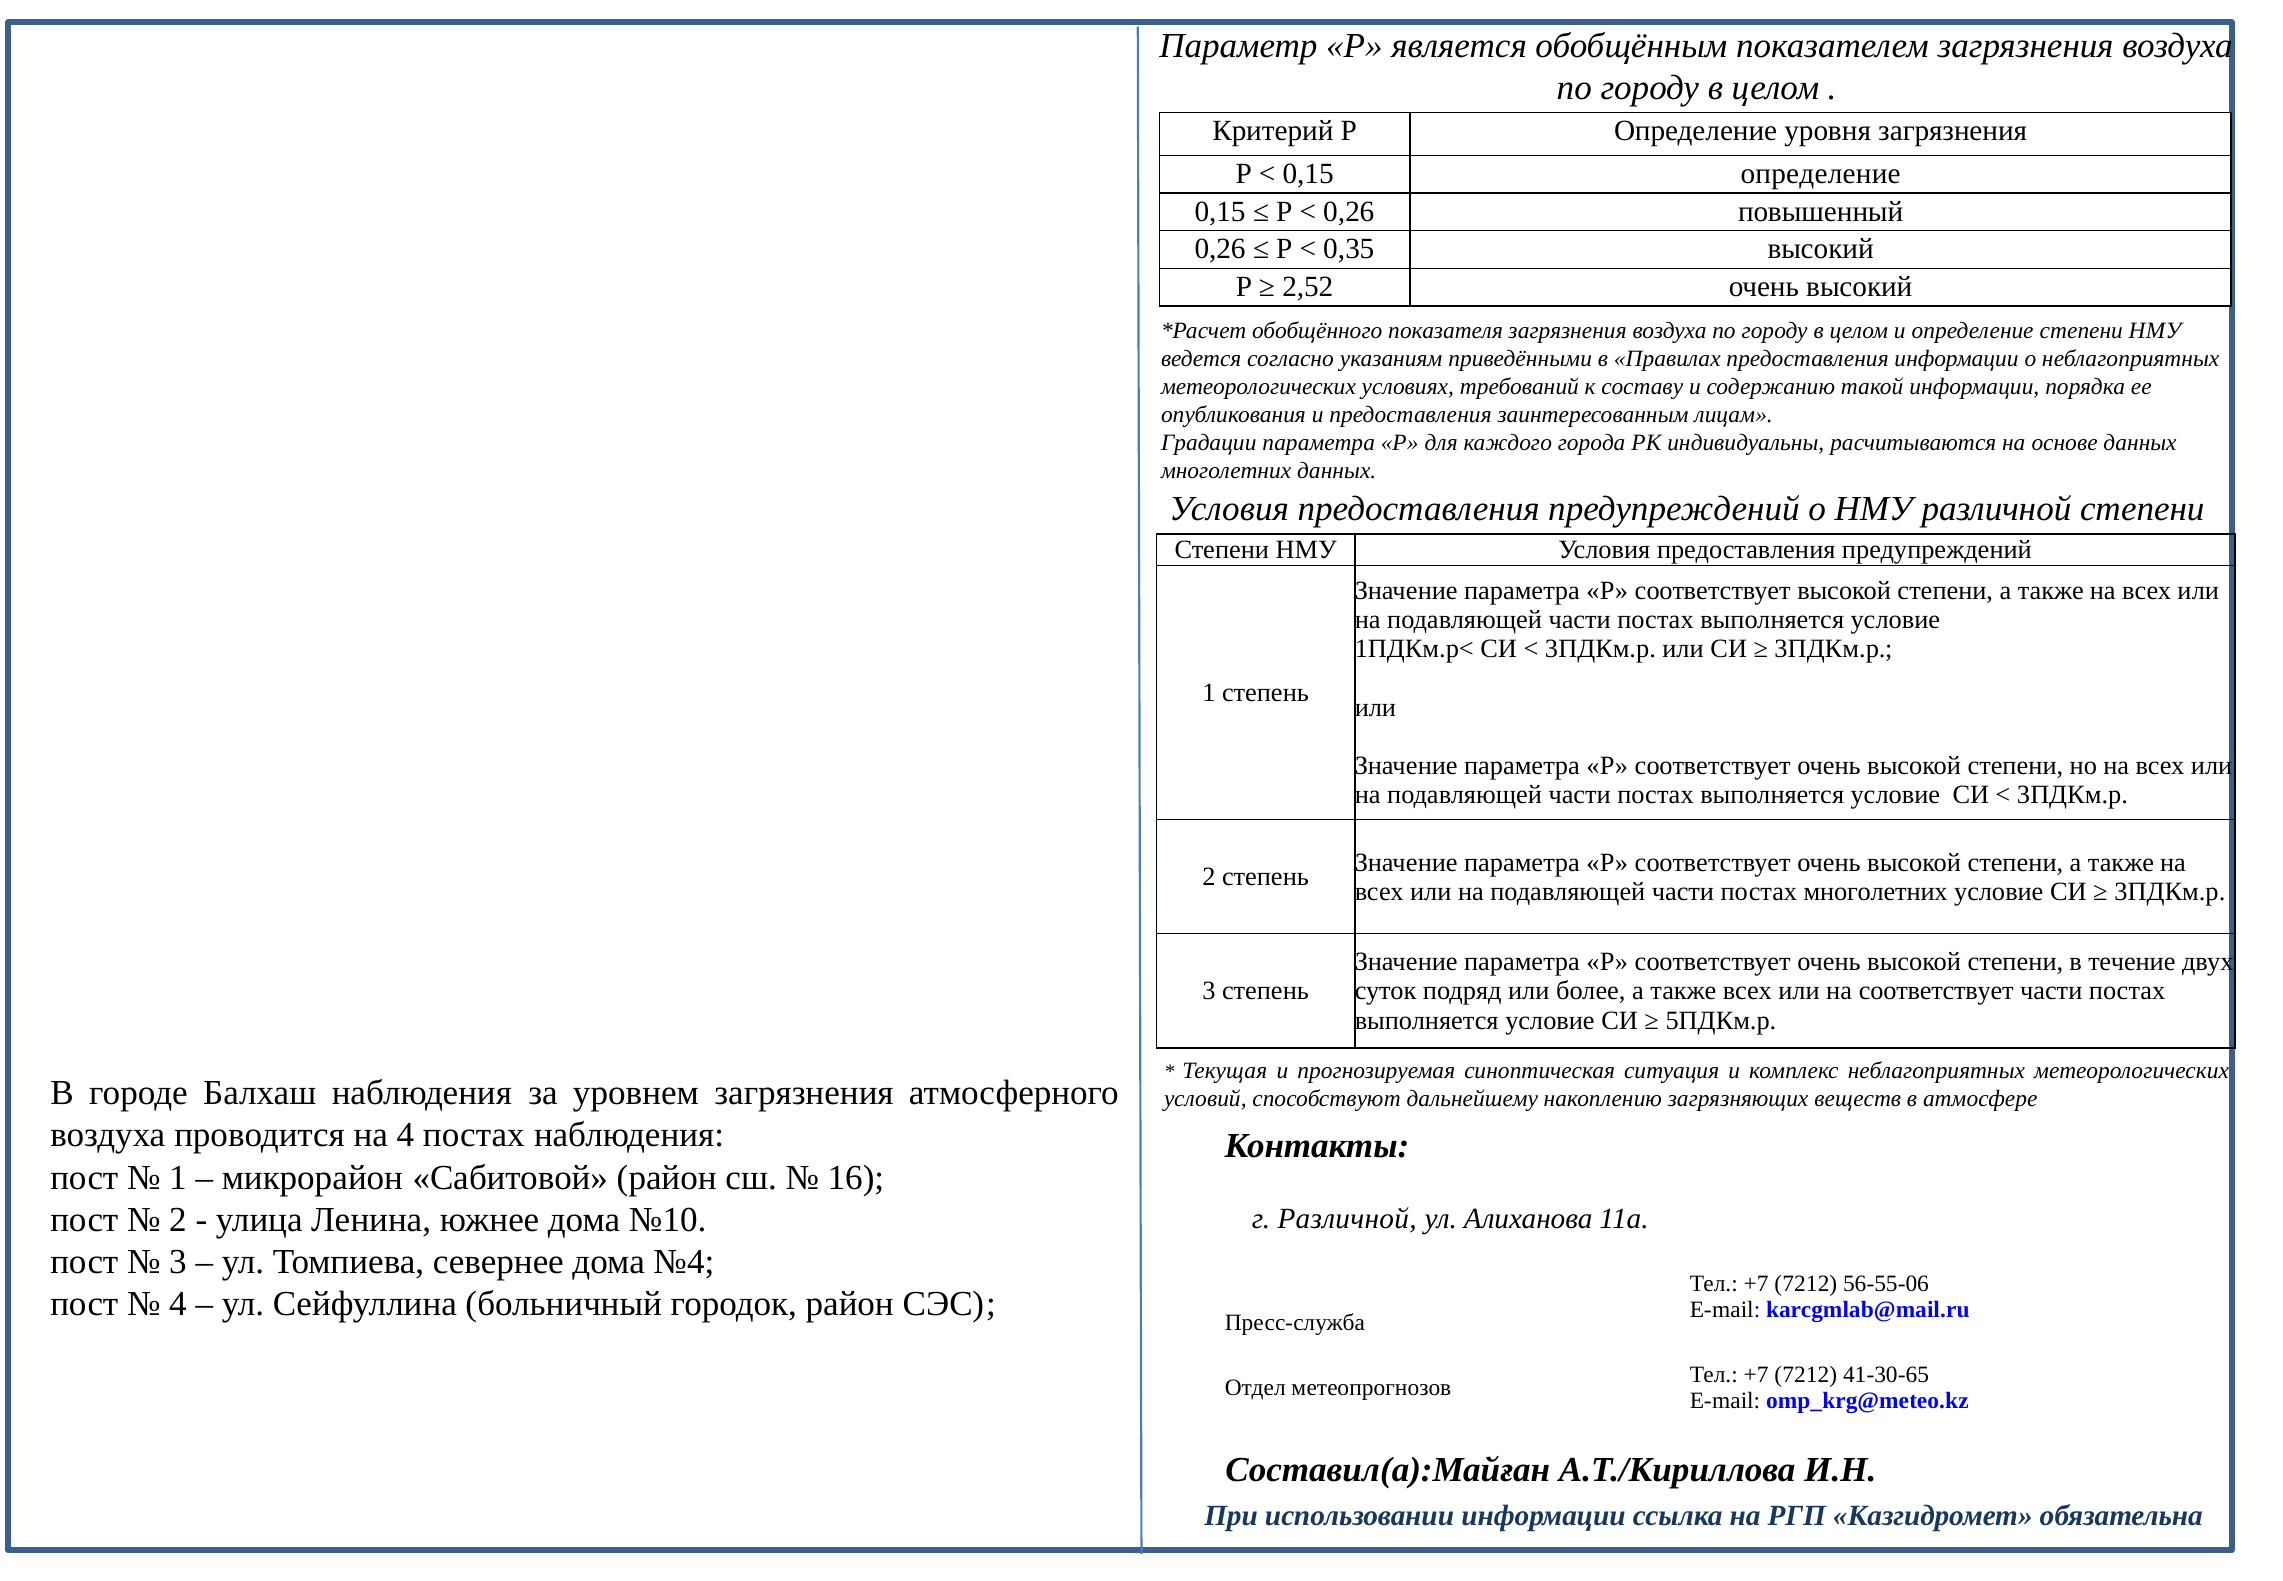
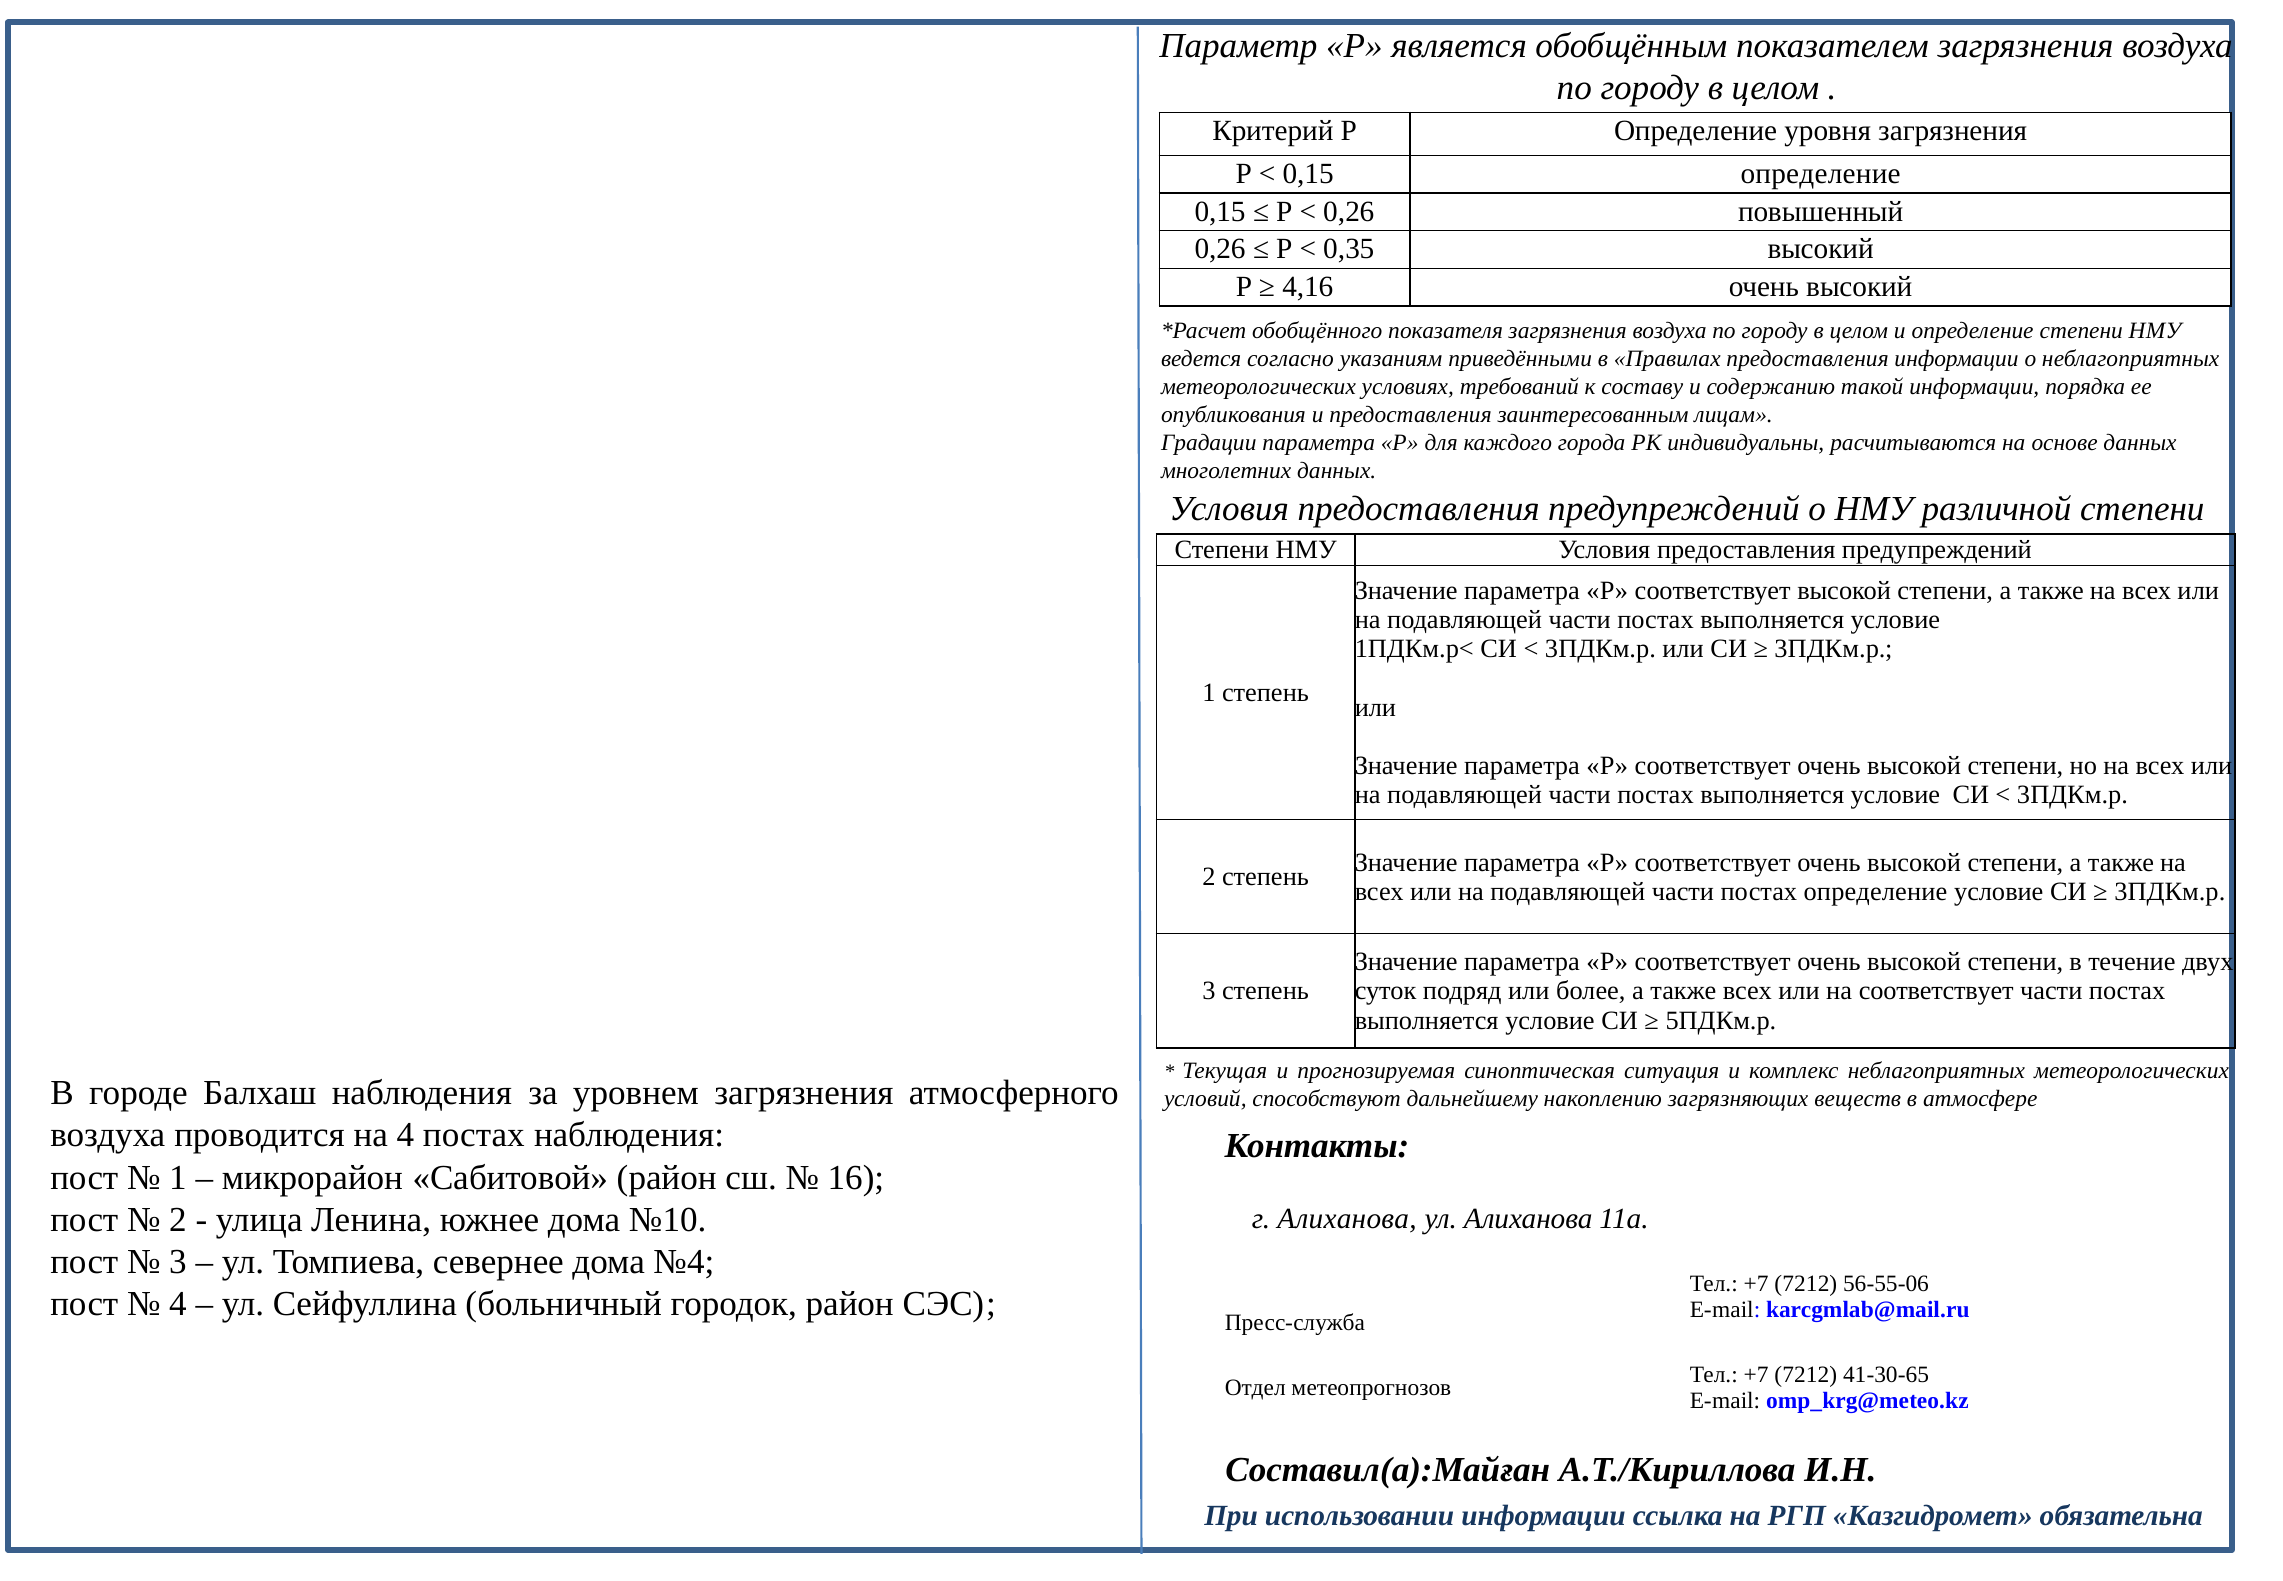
2,52: 2,52 -> 4,16
постах многолетних: многолетних -> определение
г Различной: Различной -> Алиханова
